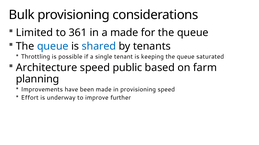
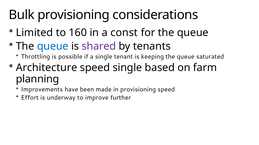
361: 361 -> 160
a made: made -> const
shared colour: blue -> purple
speed public: public -> single
